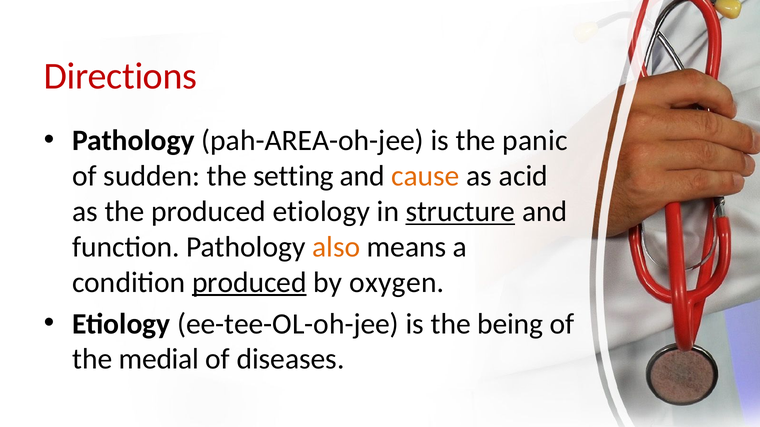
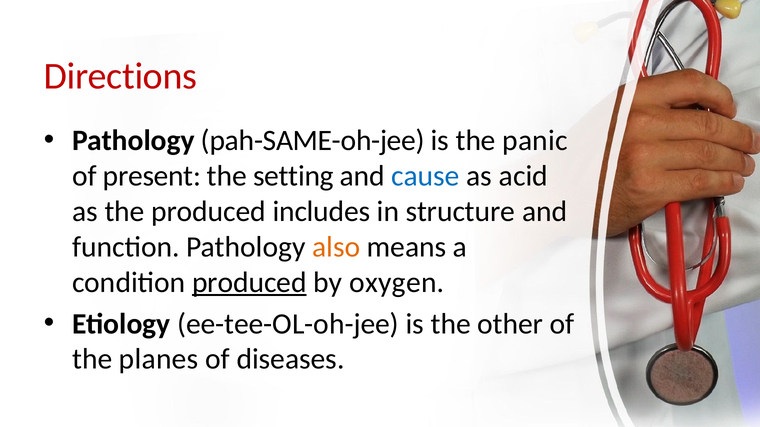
pah-AREA-oh-jee: pah-AREA-oh-jee -> pah-SAME-oh-jee
sudden: sudden -> present
cause colour: orange -> blue
produced etiology: etiology -> includes
structure underline: present -> none
being: being -> other
medial: medial -> planes
